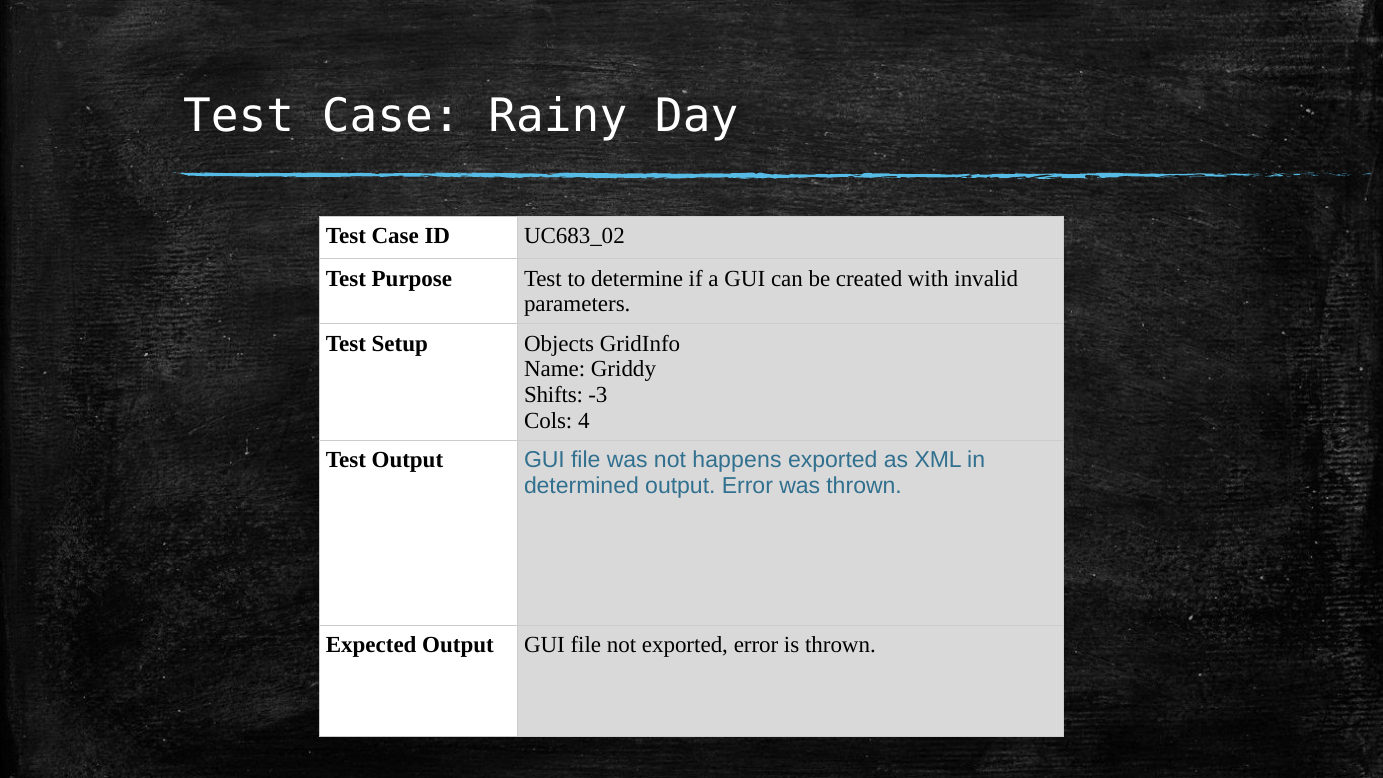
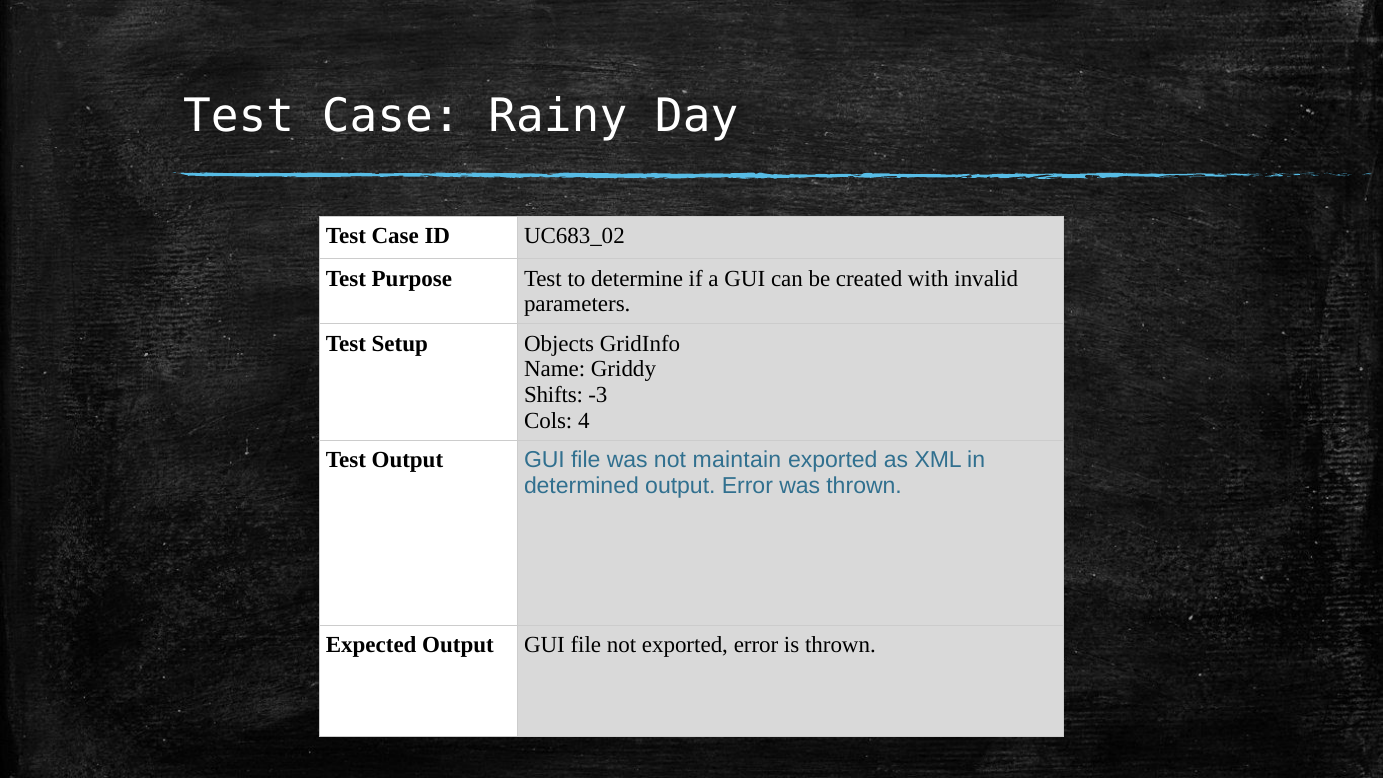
happens: happens -> maintain
